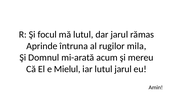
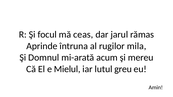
mă lutul: lutul -> ceas
lutul jarul: jarul -> greu
